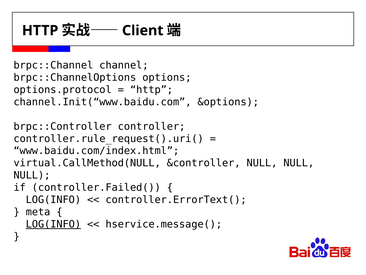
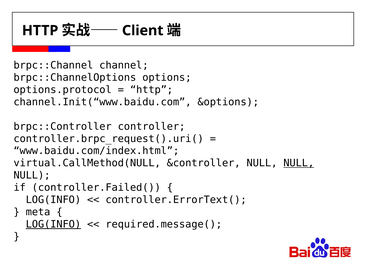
controller.rule_request().uri(: controller.rule_request().uri( -> controller.brpc_request().uri(
NULL at (299, 163) underline: none -> present
hservice.message(: hservice.message( -> required.message(
